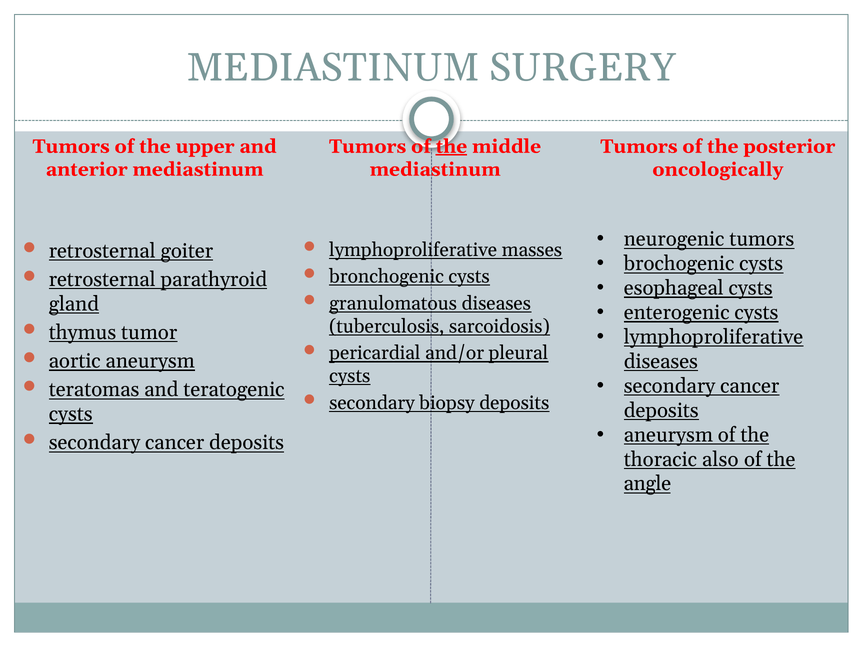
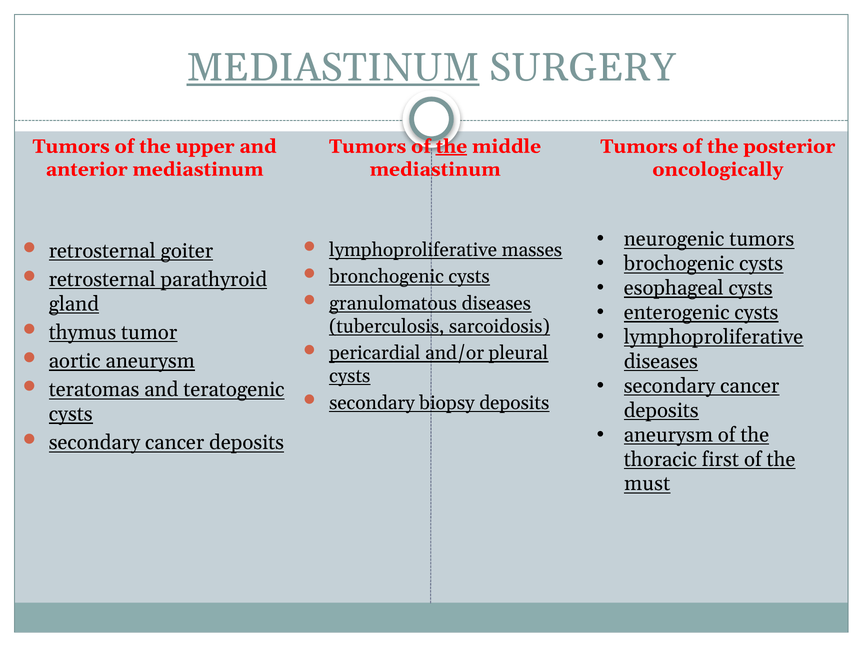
MEDIASTINUM at (333, 68) underline: none -> present
also: also -> first
angle: angle -> must
